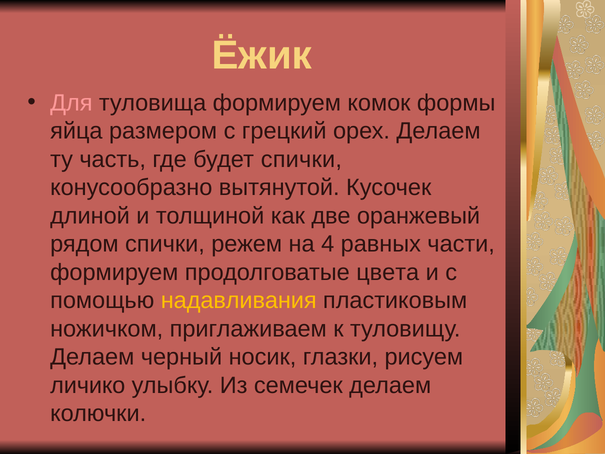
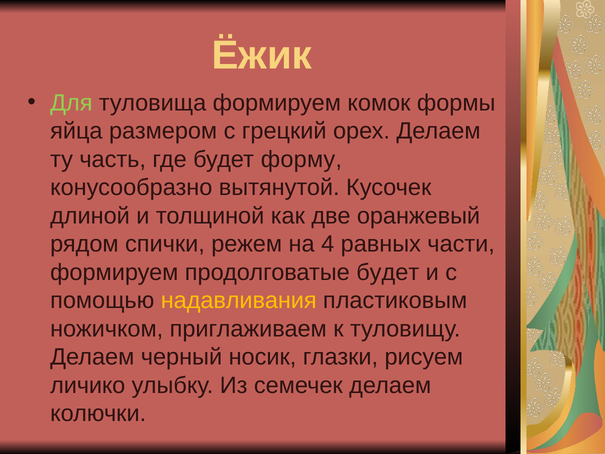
Для colour: pink -> light green
будет спички: спички -> форму
продолговатые цвета: цвета -> будет
